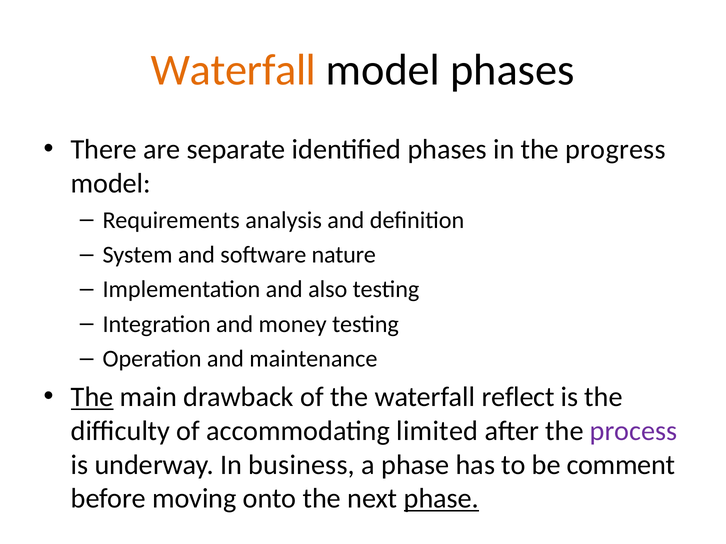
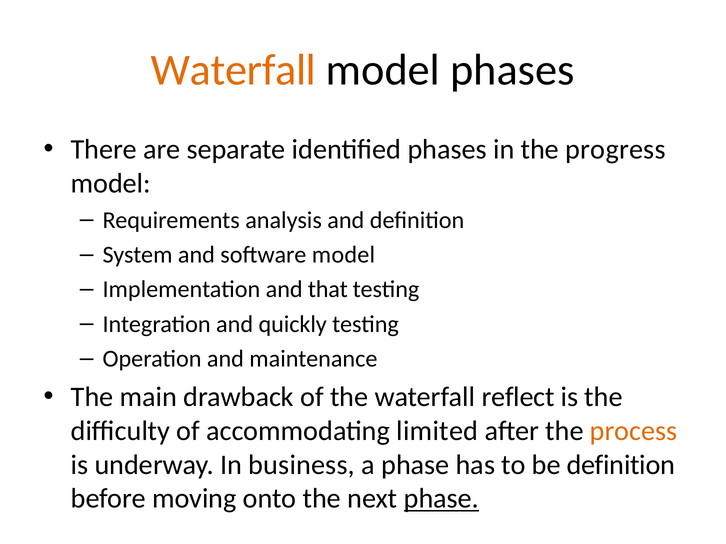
software nature: nature -> model
also: also -> that
money: money -> quickly
The at (92, 397) underline: present -> none
process colour: purple -> orange
be comment: comment -> definition
